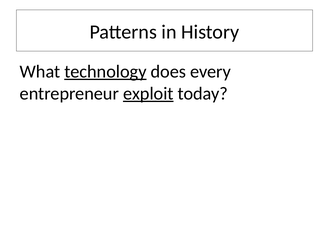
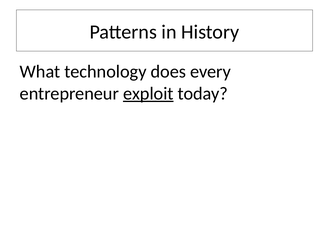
technology underline: present -> none
